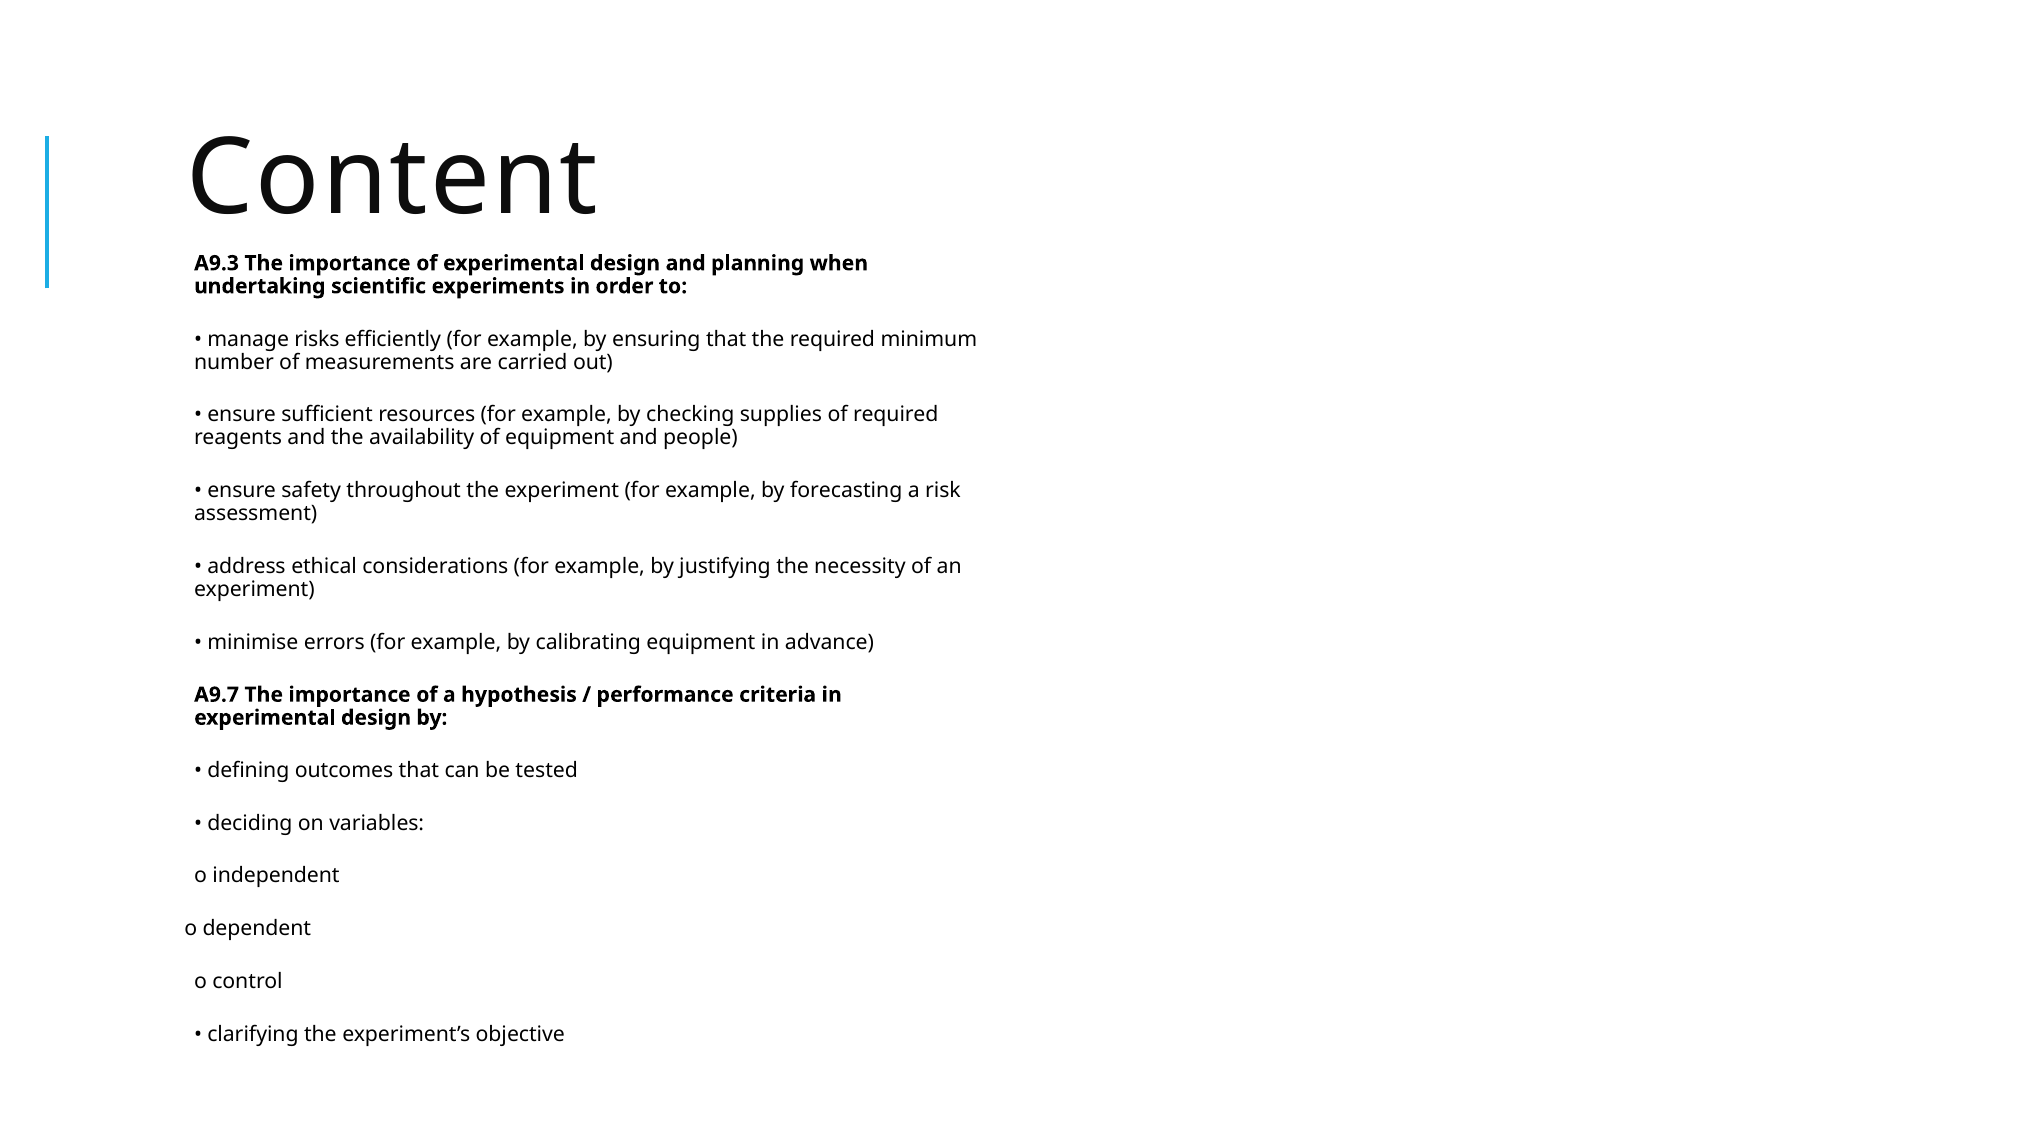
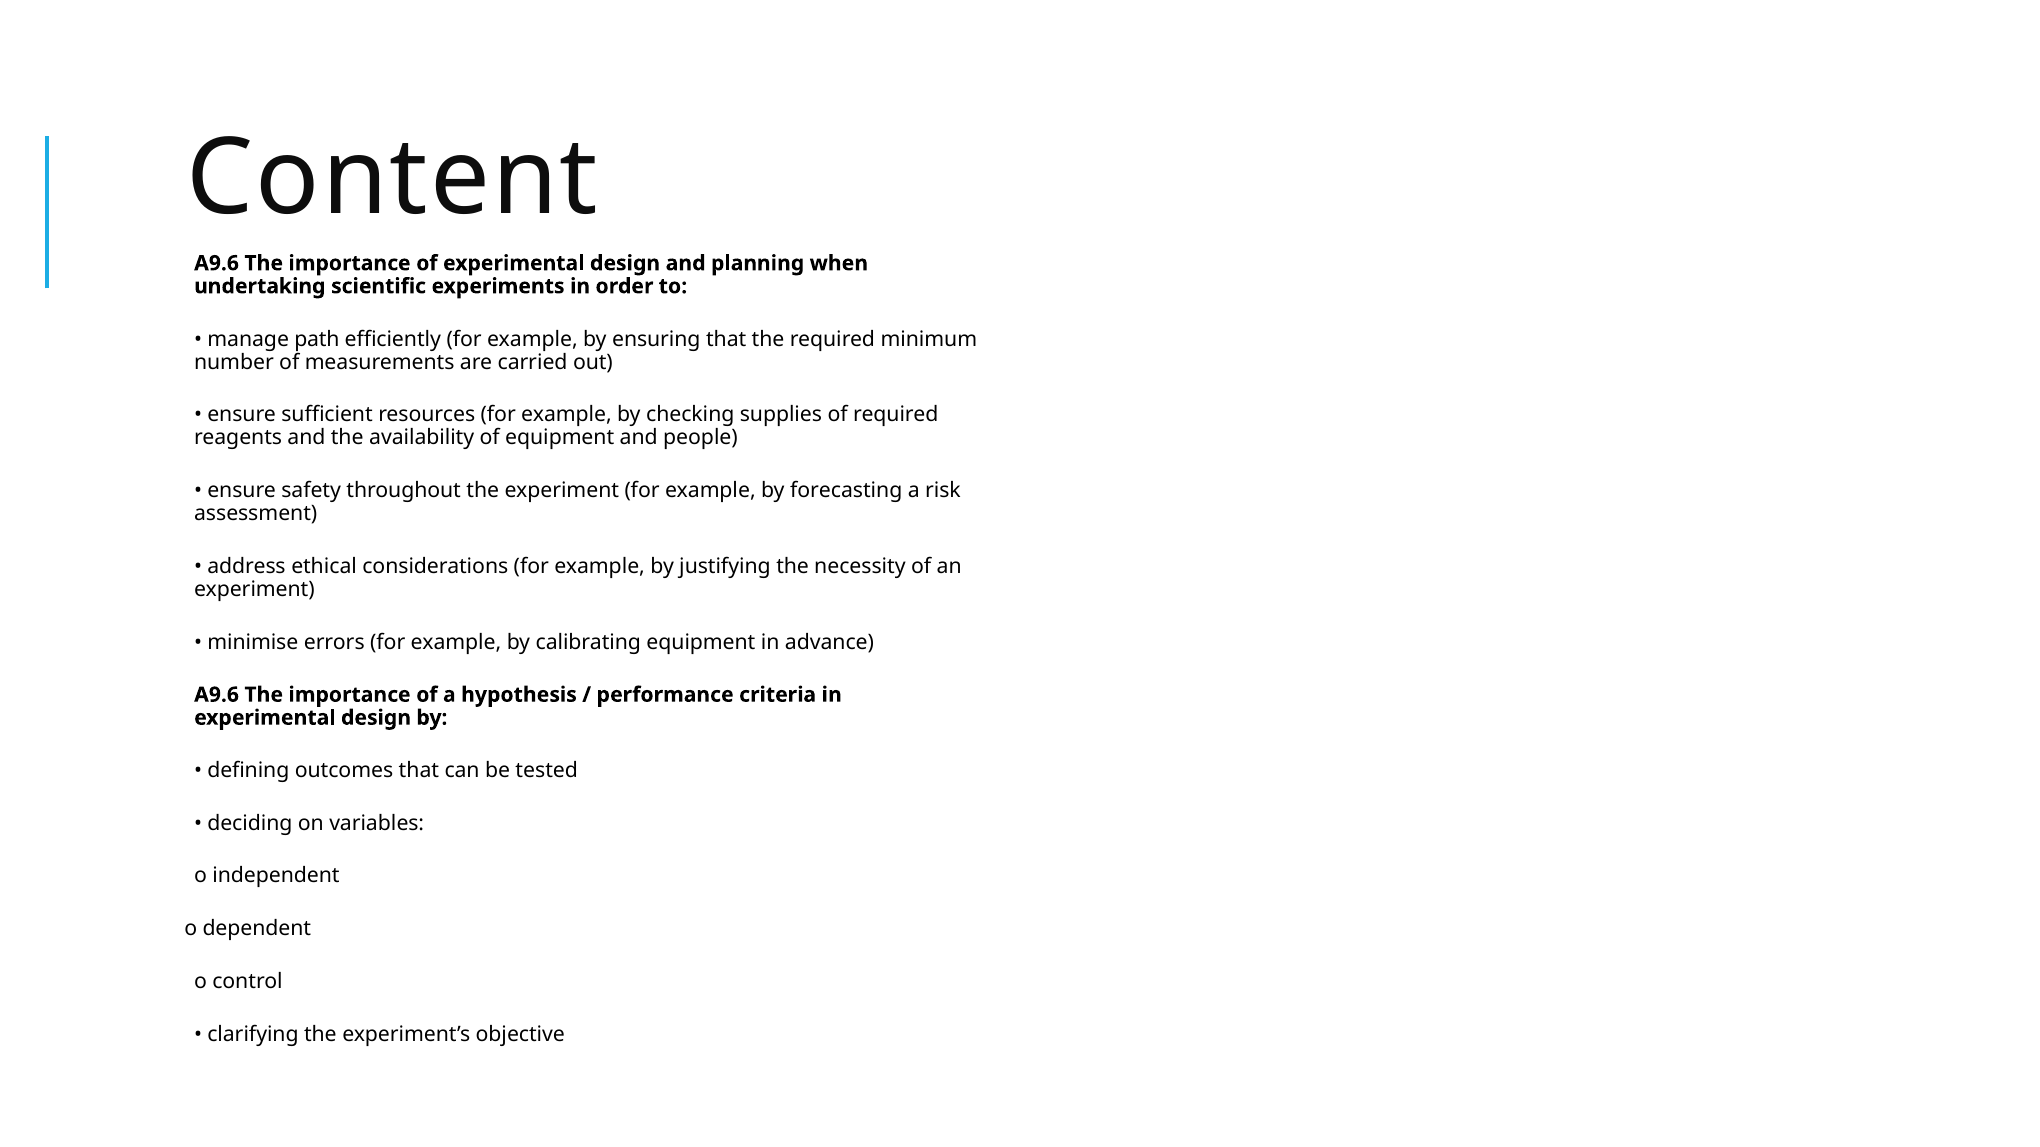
A9.3 at (217, 263): A9.3 -> A9.6
risks: risks -> path
A9.7 at (217, 695): A9.7 -> A9.6
